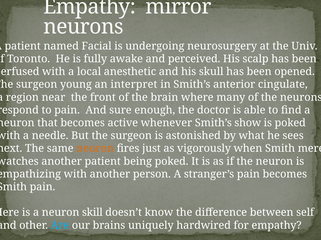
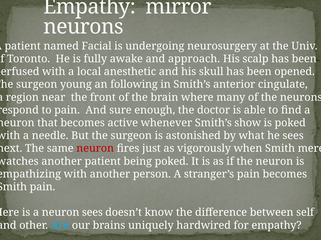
perceived: perceived -> approach
interpret: interpret -> following
neuron at (95, 149) colour: orange -> red
neuron skill: skill -> sees
